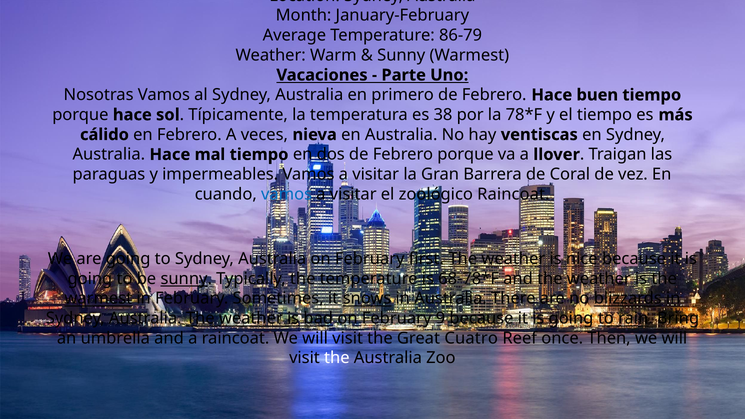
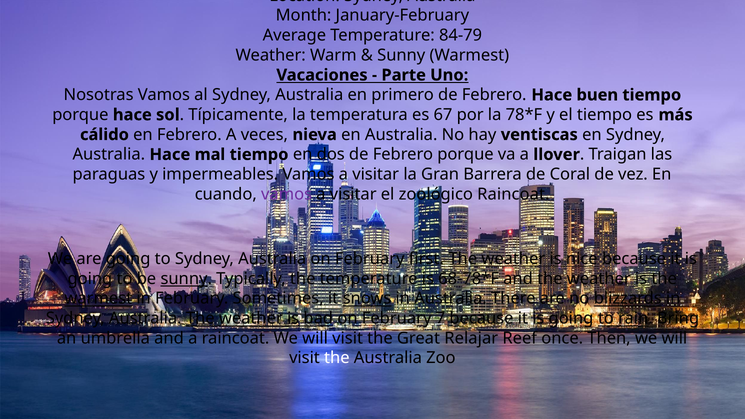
86-79: 86-79 -> 84-79
38: 38 -> 67
vamos at (287, 194) colour: blue -> purple
9: 9 -> 7
Cuatro: Cuatro -> Relajar
